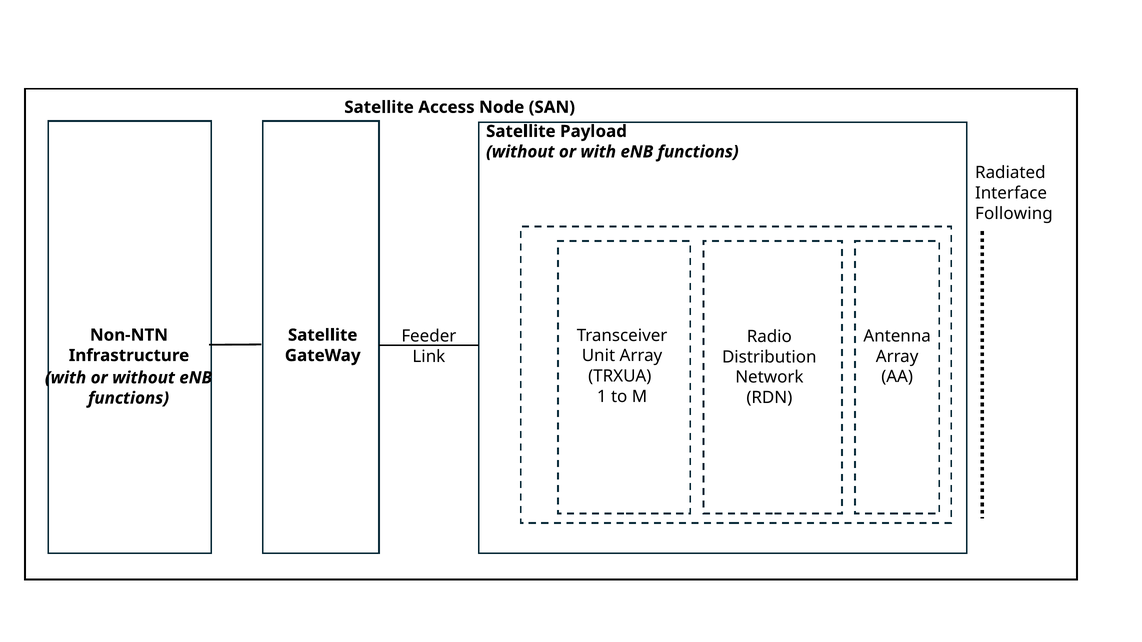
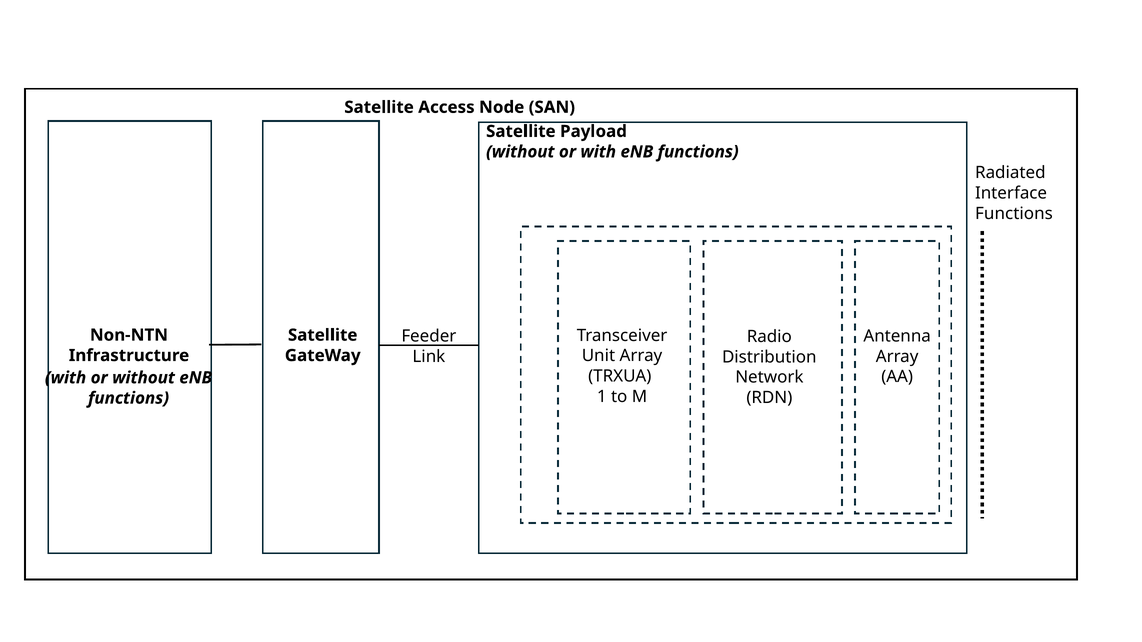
Following at (1014, 214): Following -> Functions
